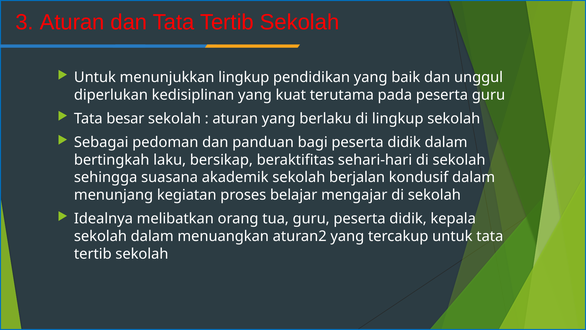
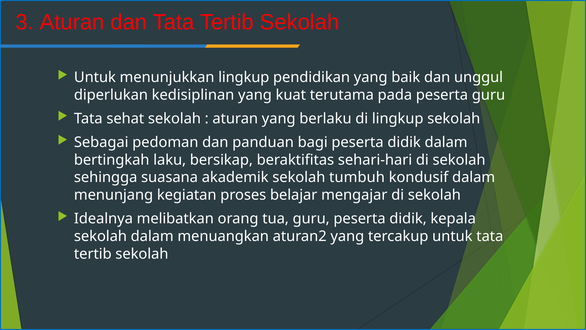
besar: besar -> sehat
berjalan: berjalan -> tumbuh
